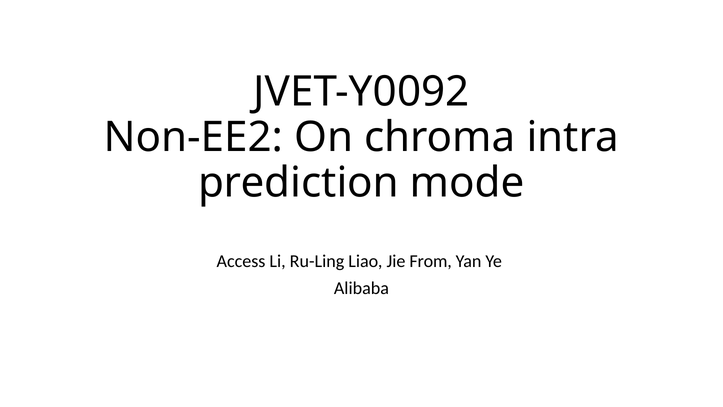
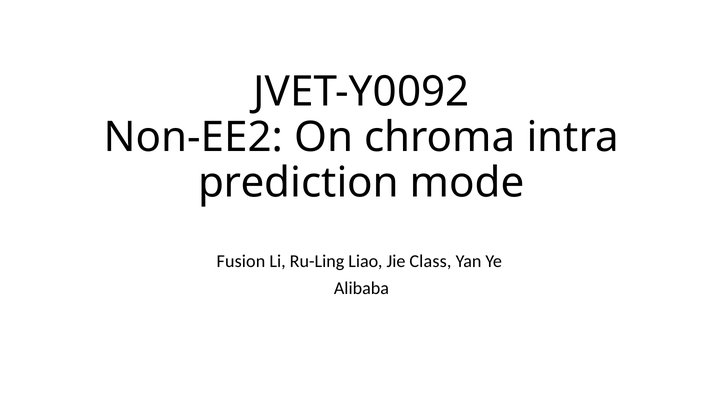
Access: Access -> Fusion
From: From -> Class
